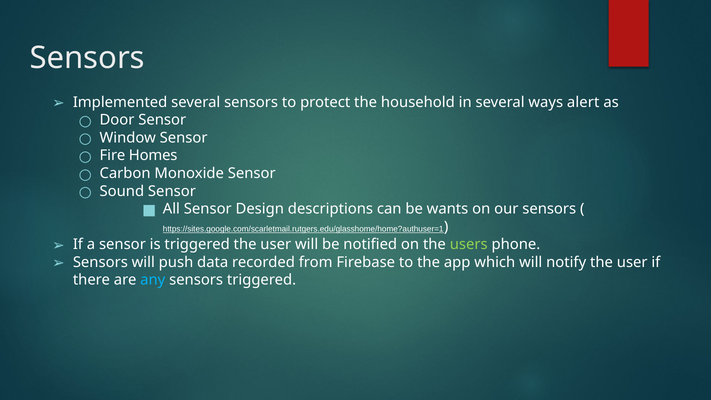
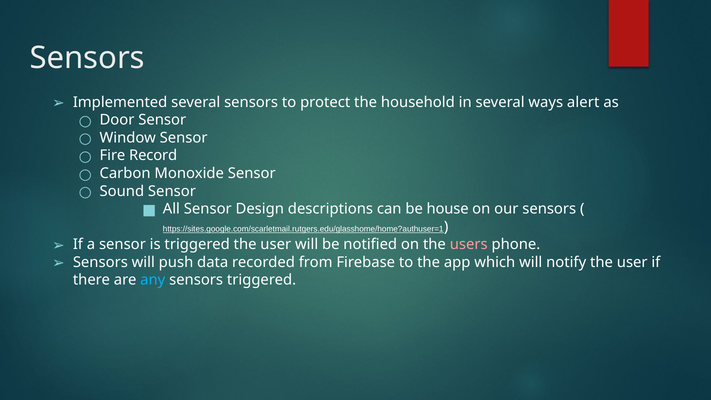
Homes: Homes -> Record
wants: wants -> house
users colour: light green -> pink
